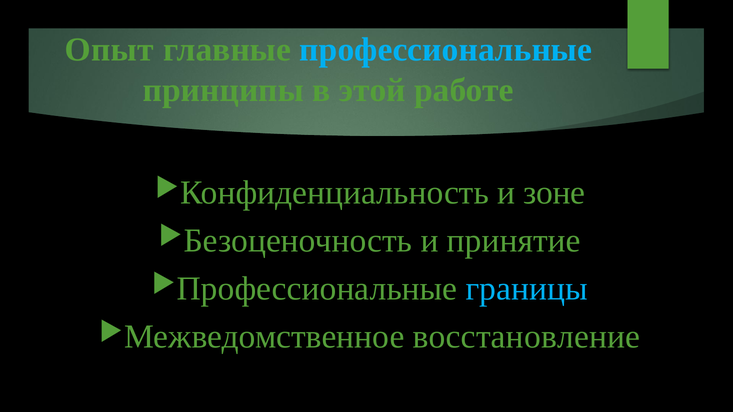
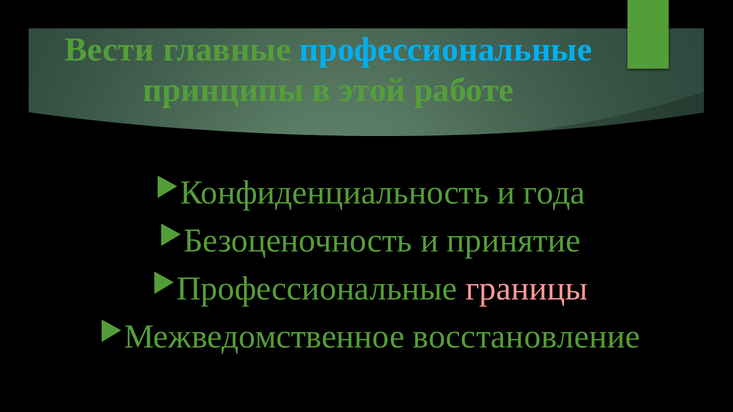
Опыт: Опыт -> Вести
зоне: зоне -> года
границы colour: light blue -> pink
